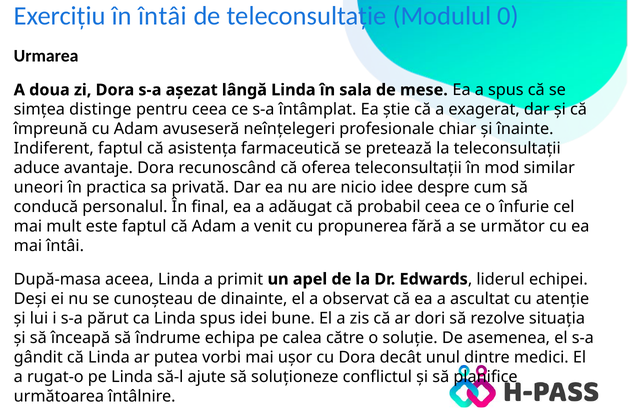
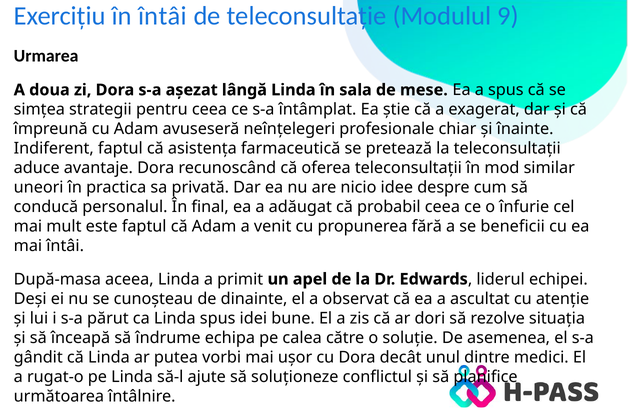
0: 0 -> 9
distinge: distinge -> strategii
următor: următor -> beneficii
